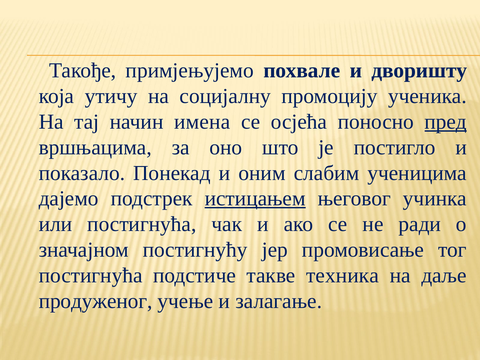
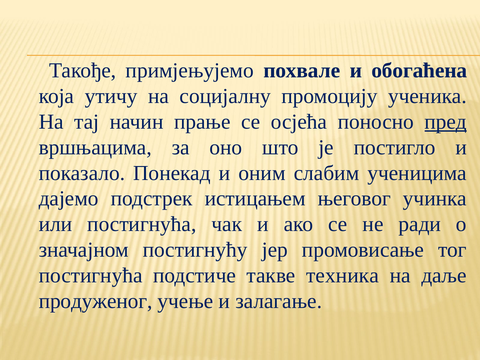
дворишту: дворишту -> обогаћена
имена: имена -> прање
истицањем underline: present -> none
